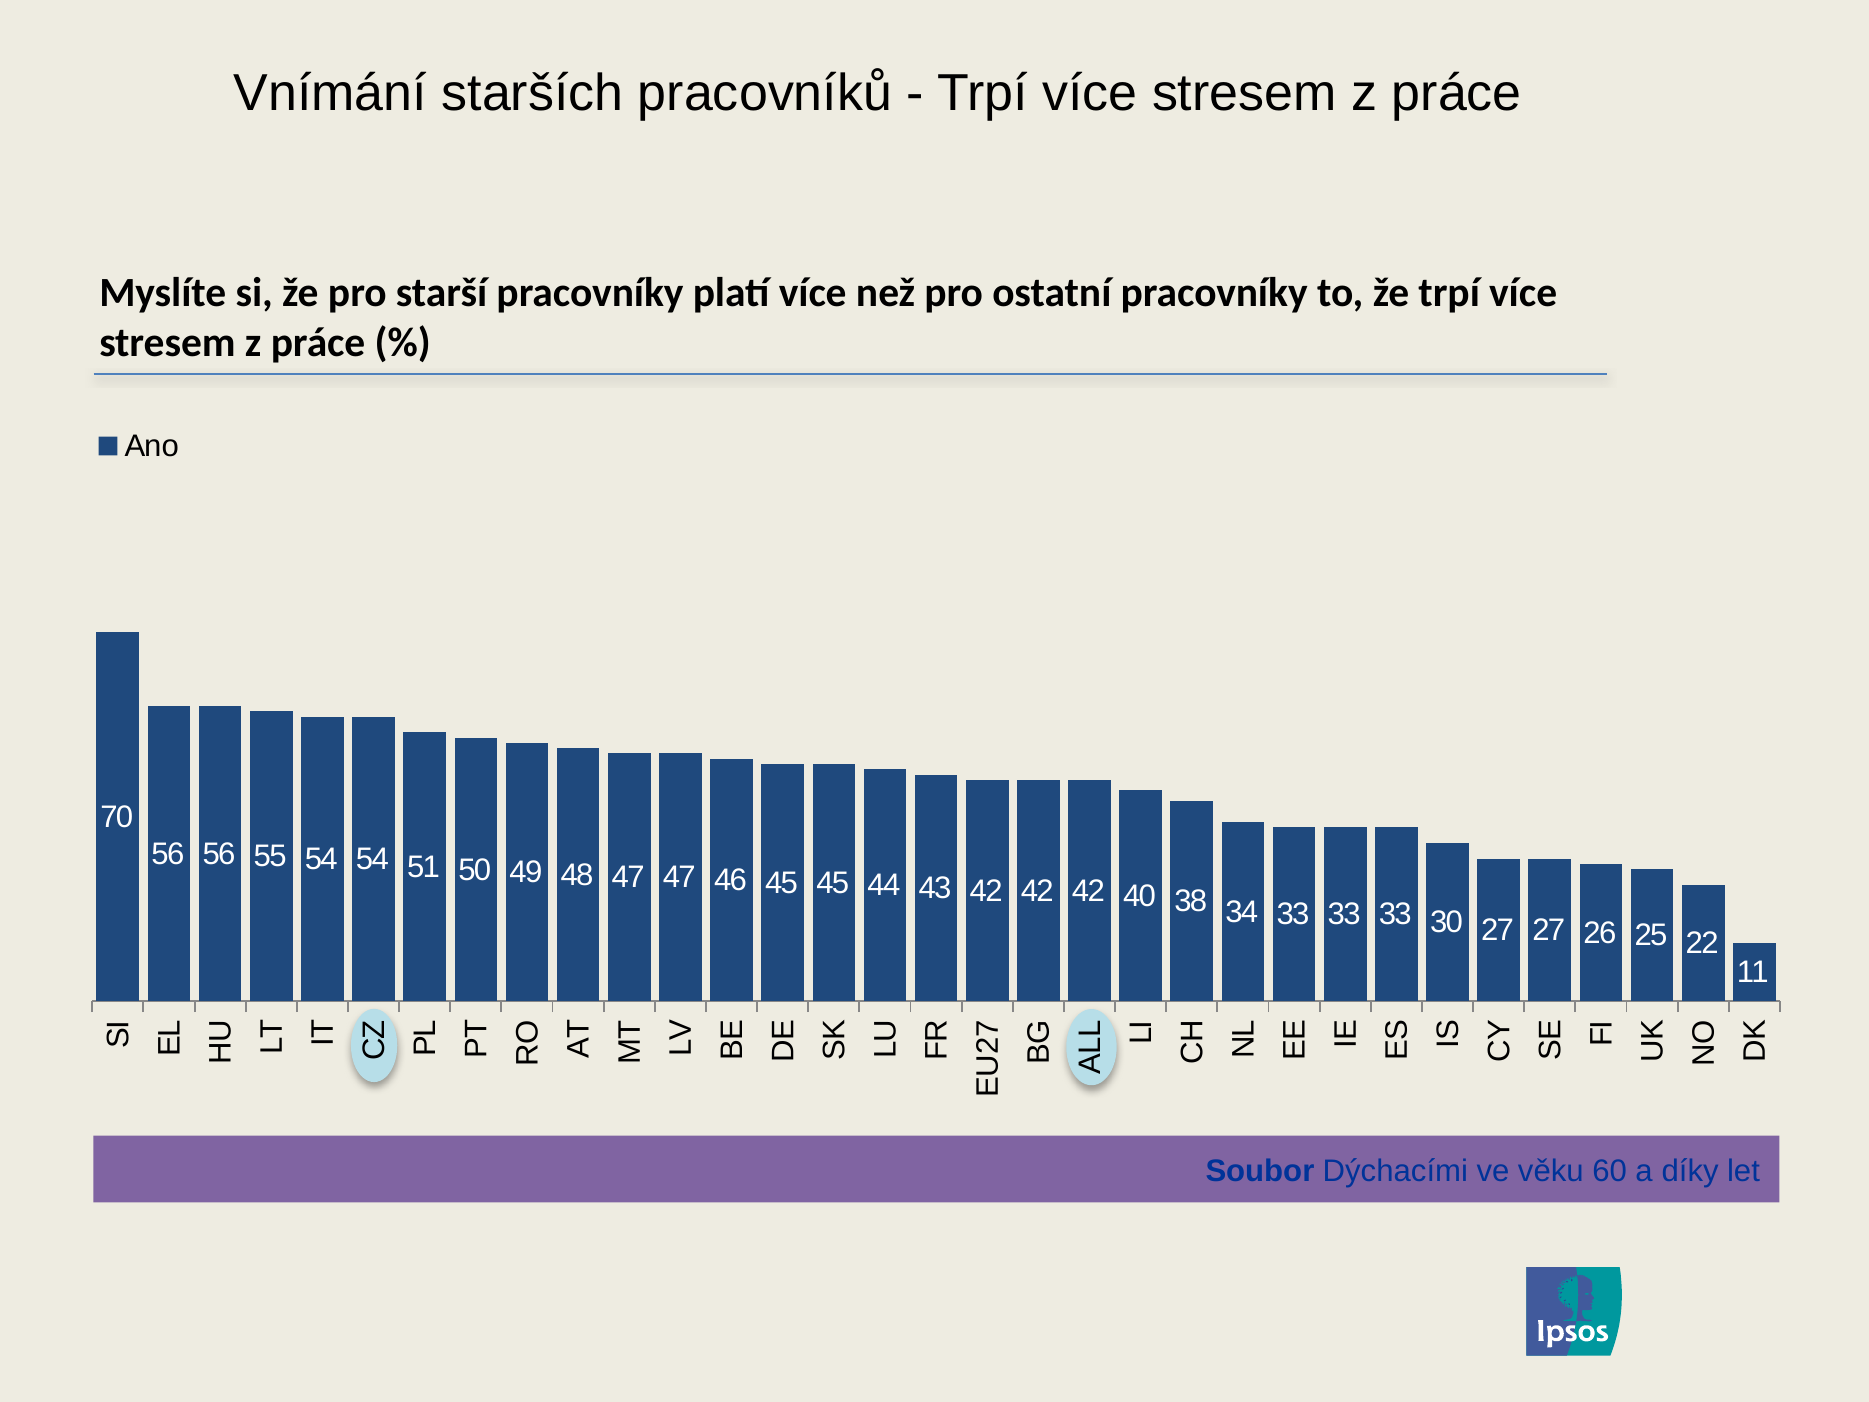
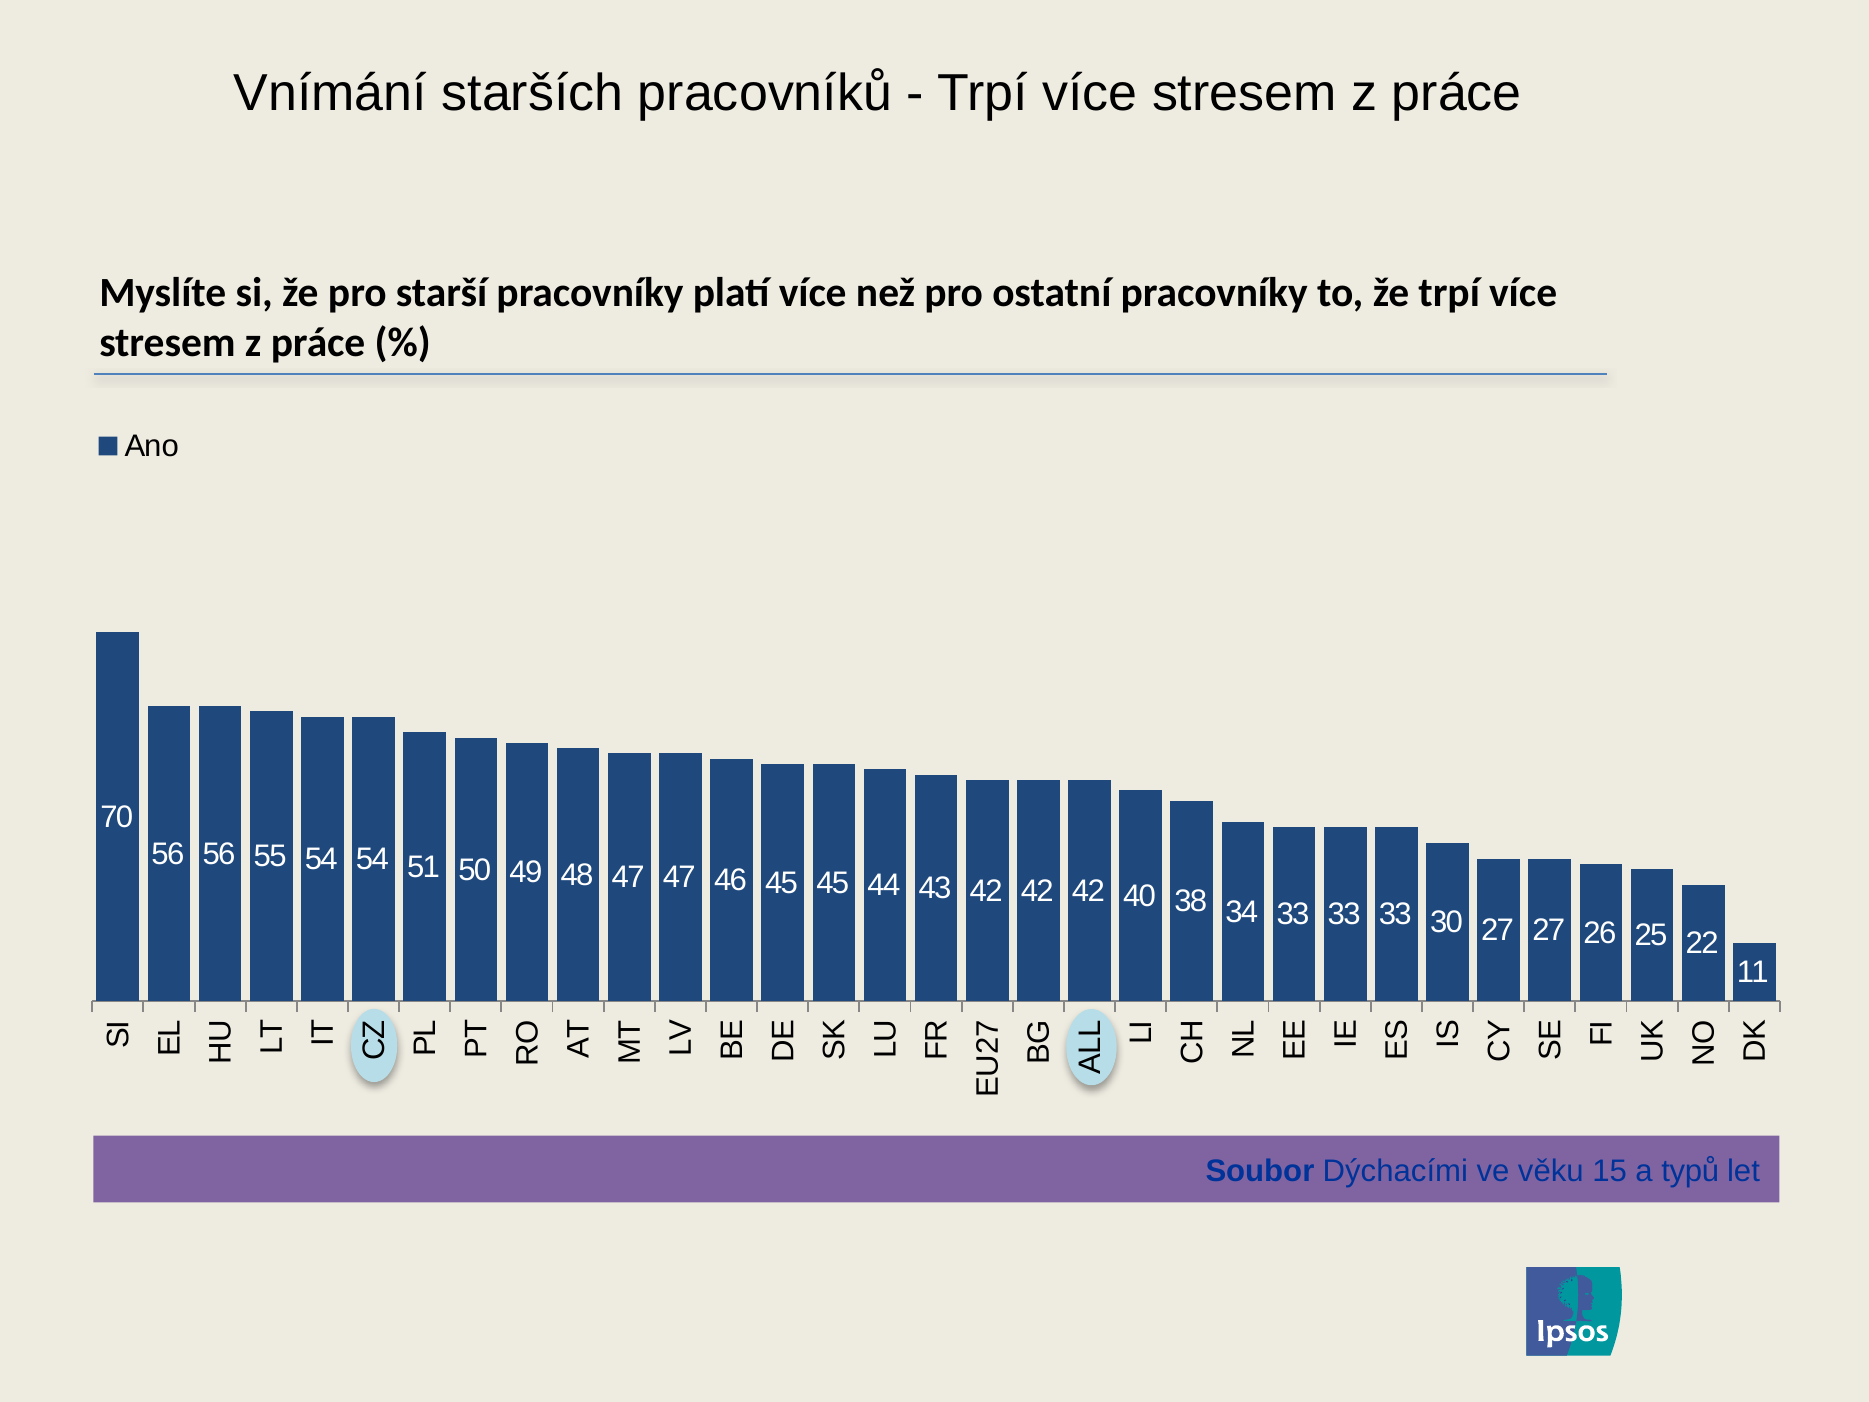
60: 60 -> 15
díky: díky -> typů
